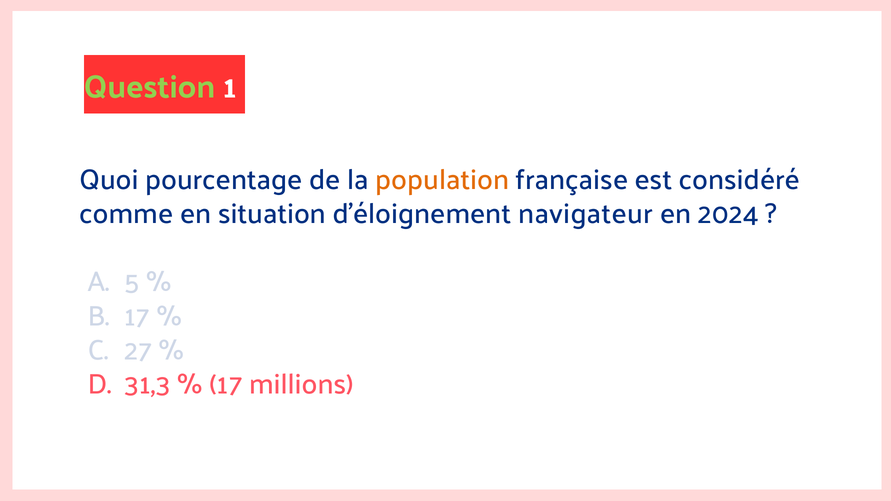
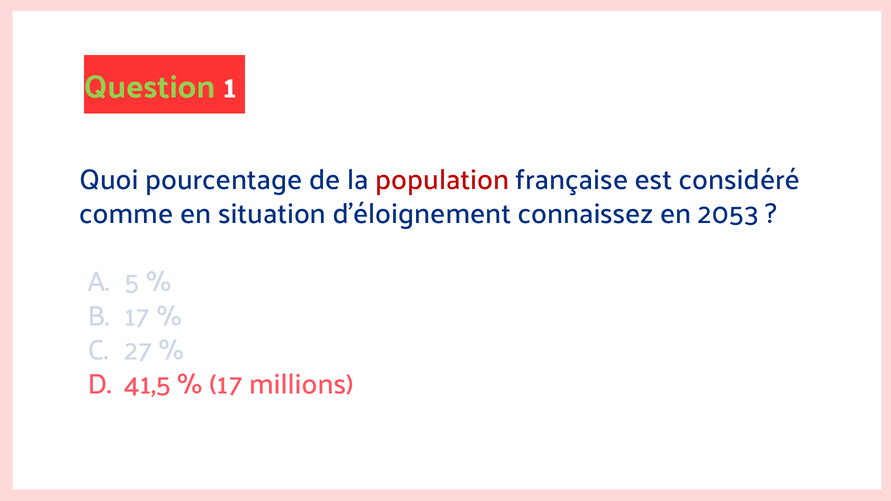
population colour: orange -> red
navigateur: navigateur -> connaissez
2024: 2024 -> 2053
31,3: 31,3 -> 41,5
